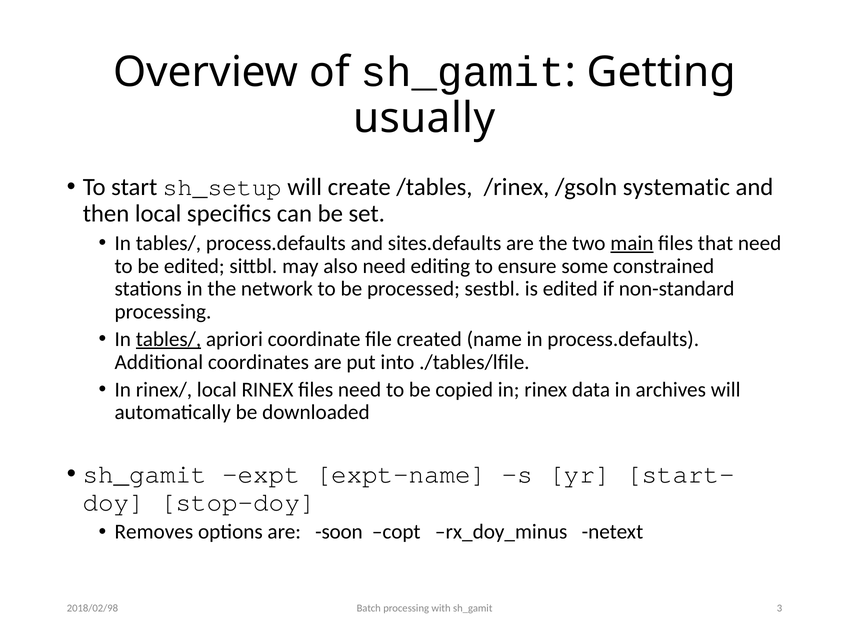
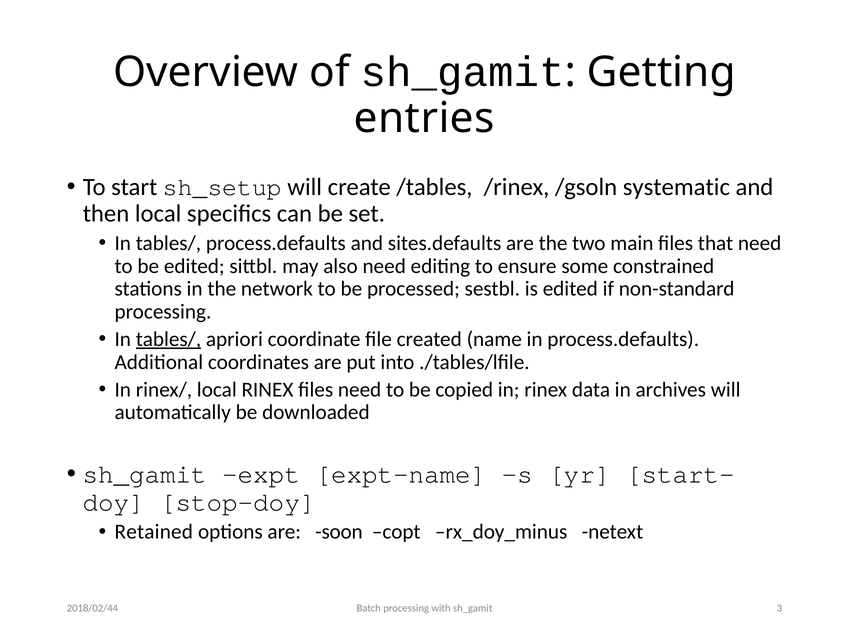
usually: usually -> entries
main underline: present -> none
Removes: Removes -> Retained
2018/02/98: 2018/02/98 -> 2018/02/44
